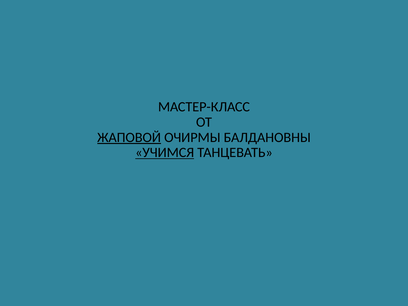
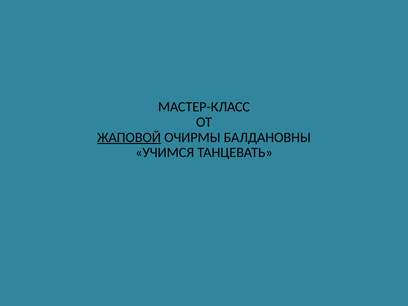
УЧИМСЯ underline: present -> none
